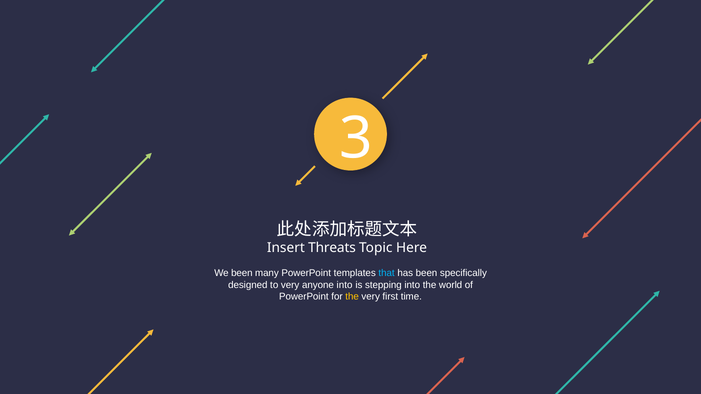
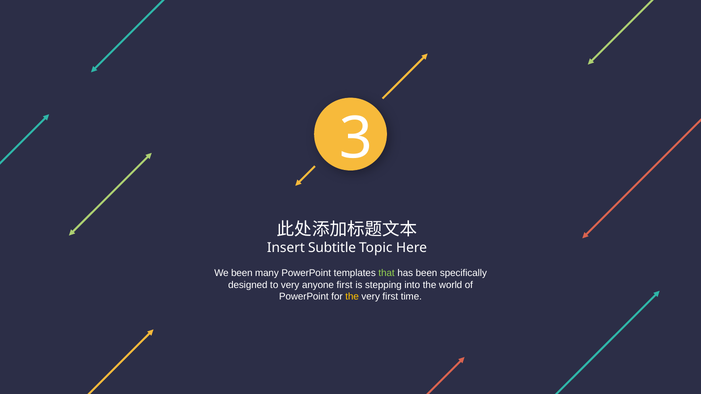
Threats: Threats -> Subtitle
that colour: light blue -> light green
anyone into: into -> first
